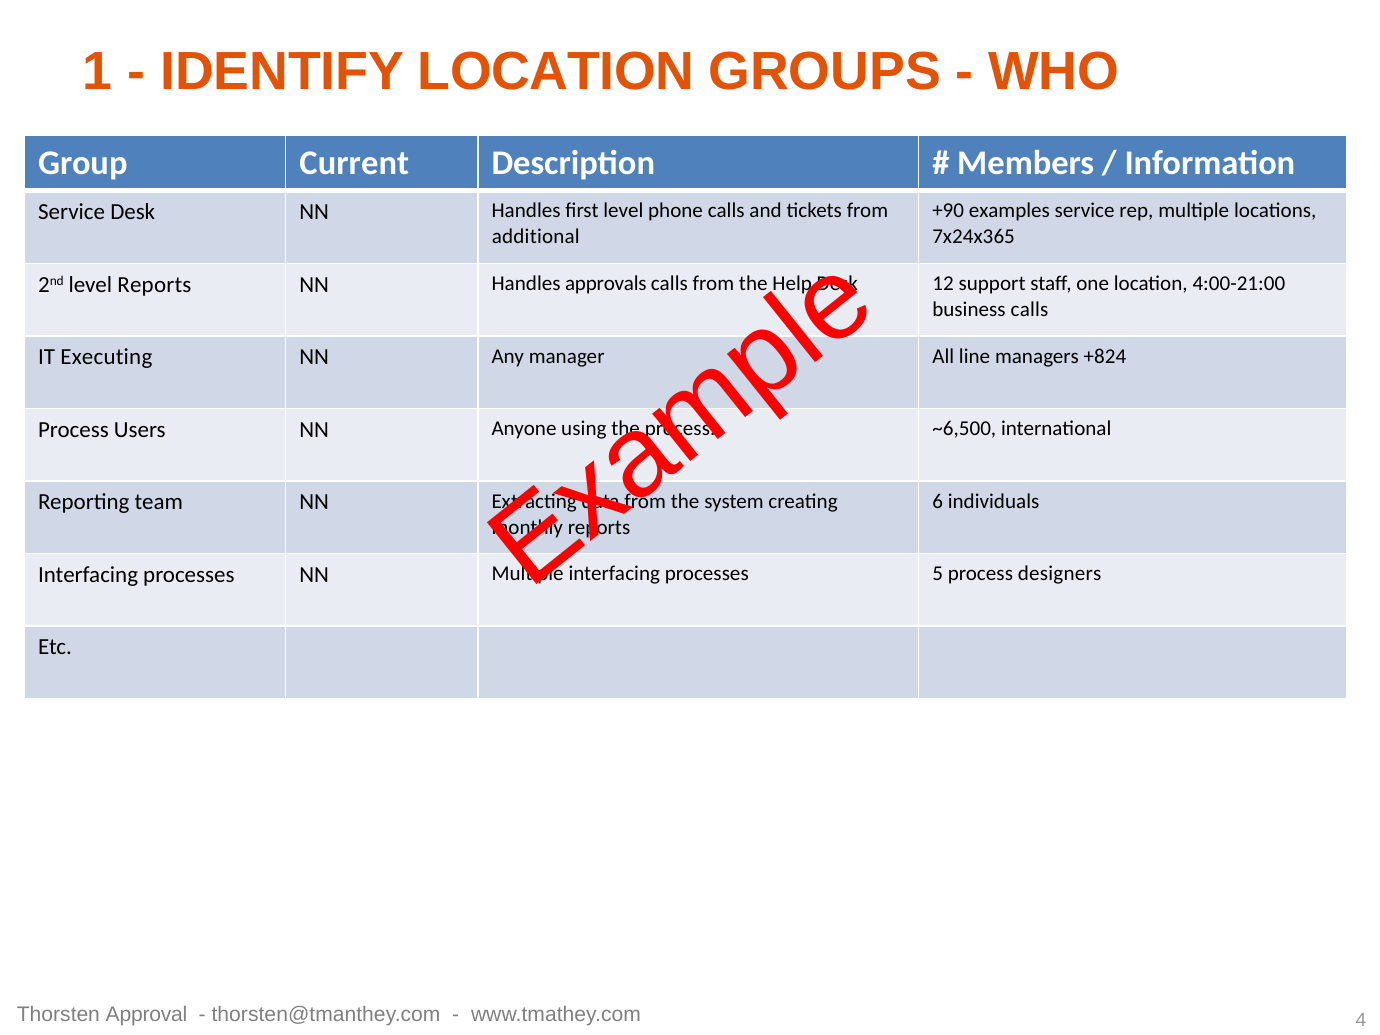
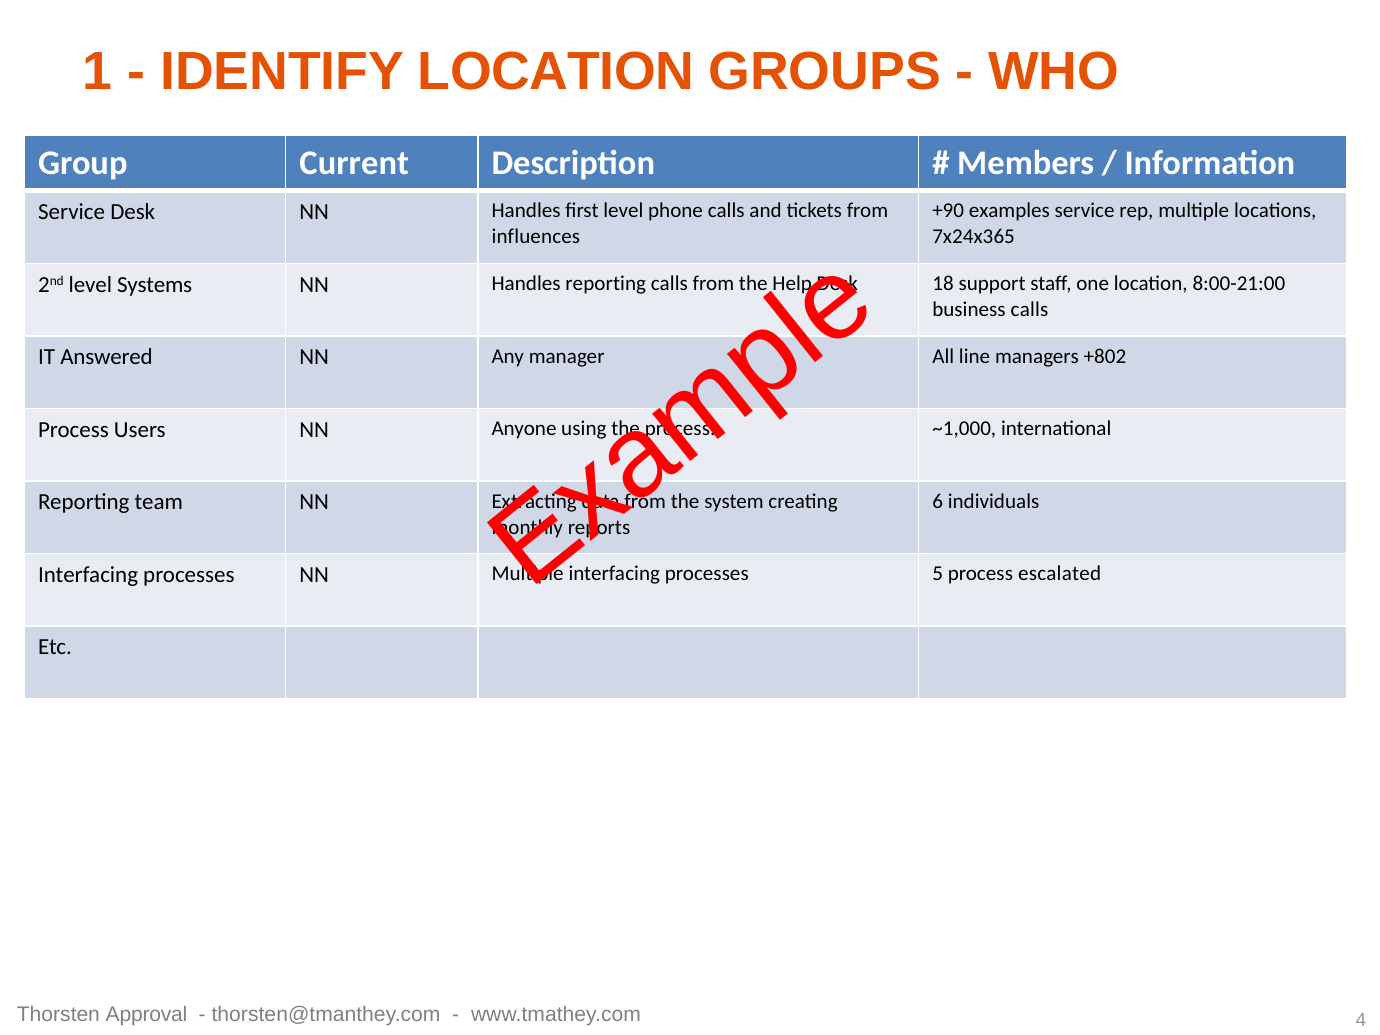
additional: additional -> influences
level Reports: Reports -> Systems
Handles approvals: approvals -> reporting
12: 12 -> 18
4:00-21:00: 4:00-21:00 -> 8:00-21:00
Executing: Executing -> Answered
+824: +824 -> +802
~6,500: ~6,500 -> ~1,000
designers: designers -> escalated
